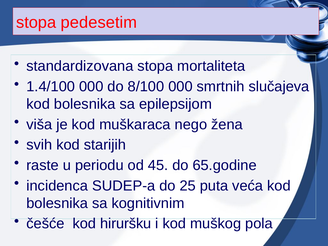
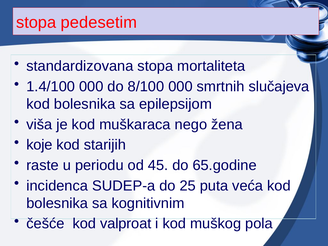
svih: svih -> koje
hiruršku: hiruršku -> valproat
